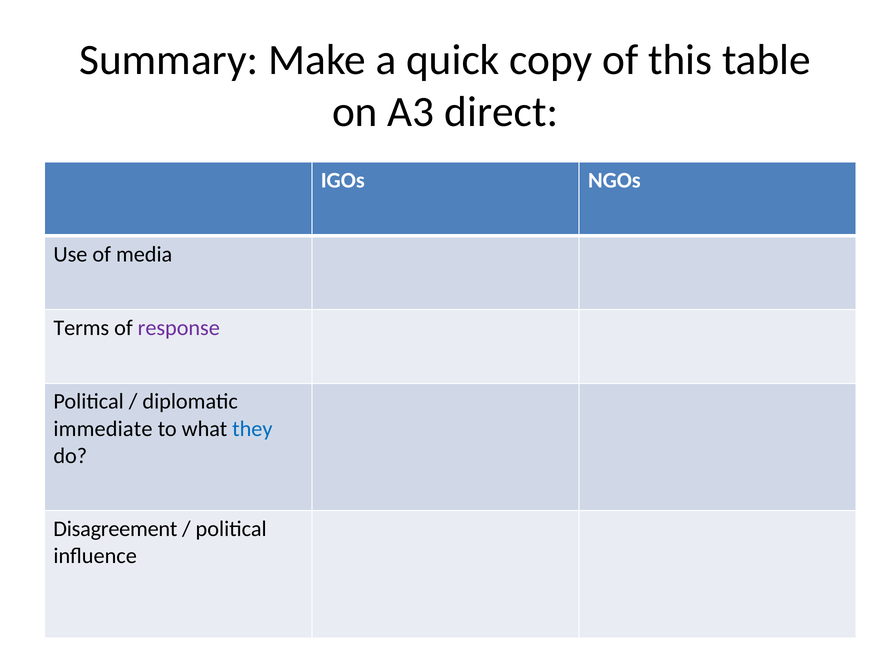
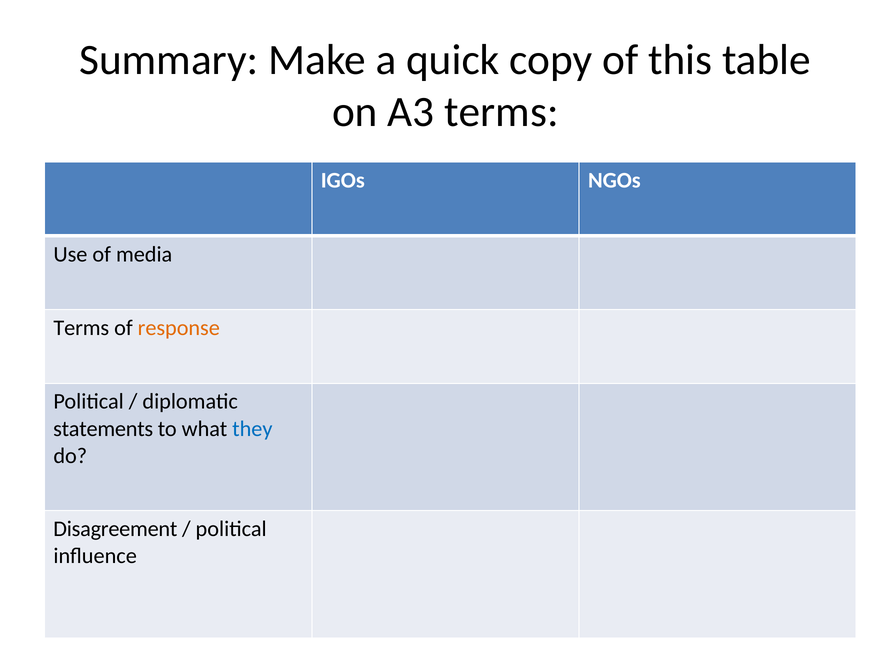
A3 direct: direct -> terms
response colour: purple -> orange
immediate: immediate -> statements
